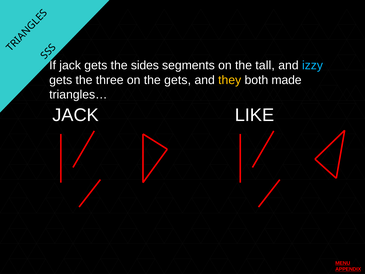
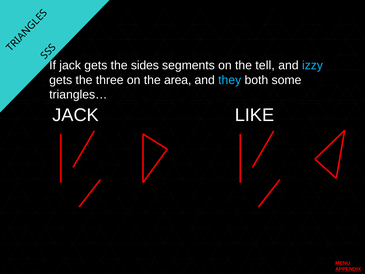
tall: tall -> tell
the gets: gets -> area
they colour: yellow -> light blue
made: made -> some
